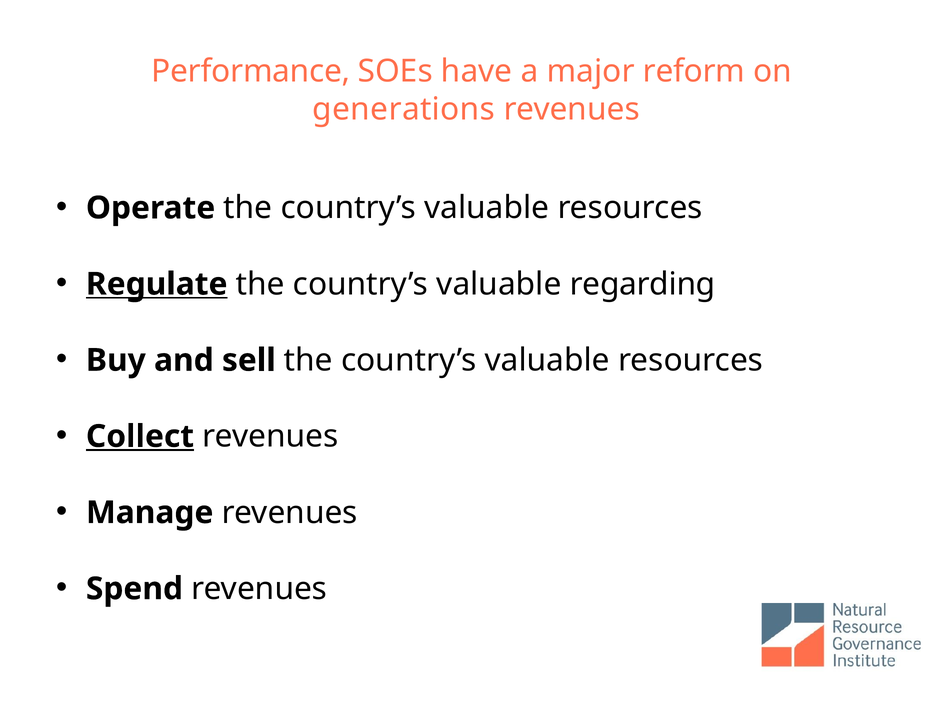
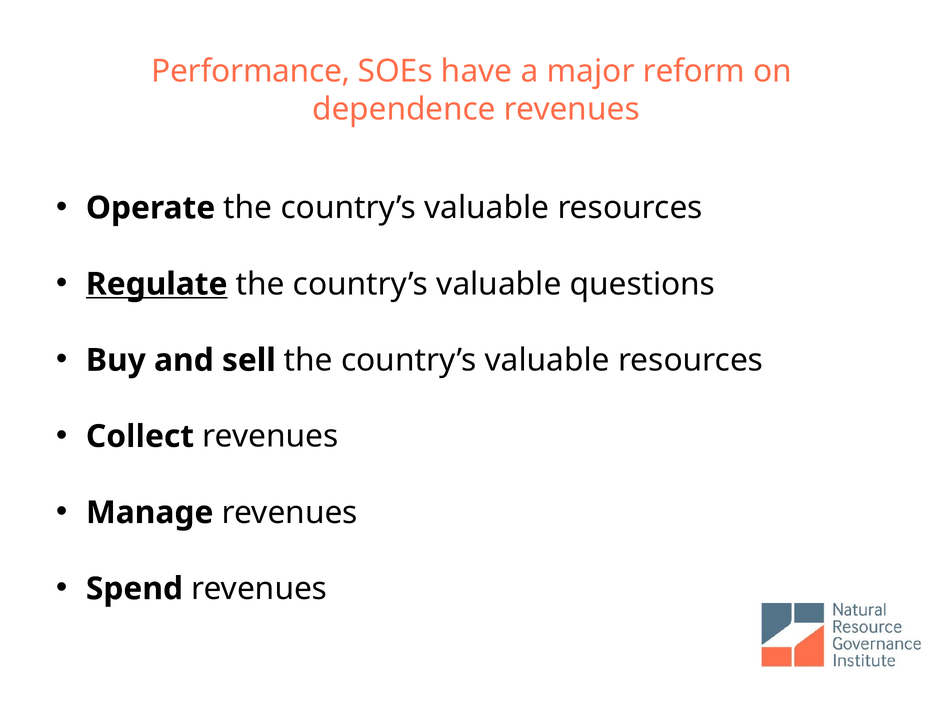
generations: generations -> dependence
regarding: regarding -> questions
Collect underline: present -> none
